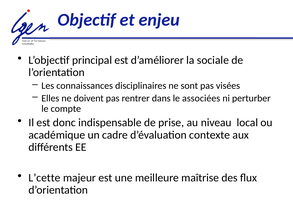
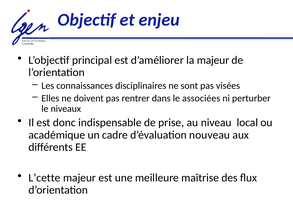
la sociale: sociale -> majeur
compte: compte -> niveaux
contexte: contexte -> nouveau
